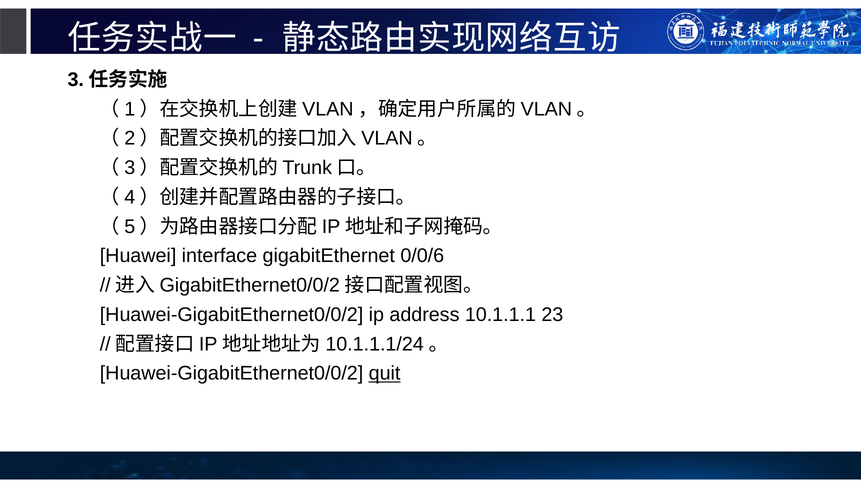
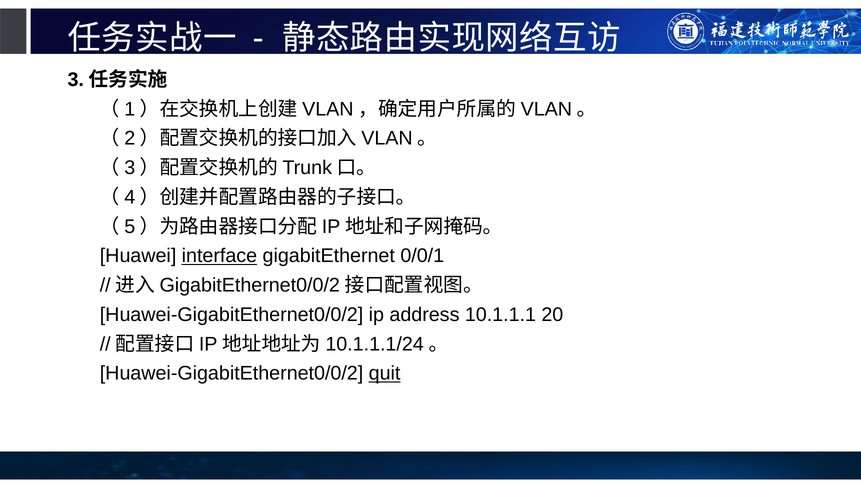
interface underline: none -> present
0/0/6: 0/0/6 -> 0/0/1
23: 23 -> 20
